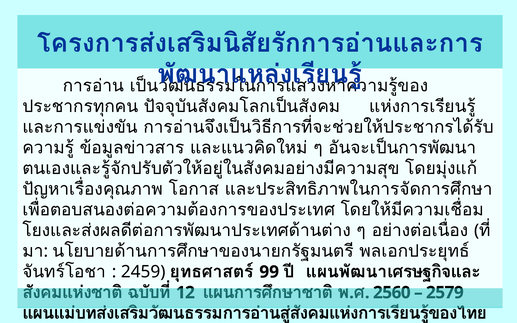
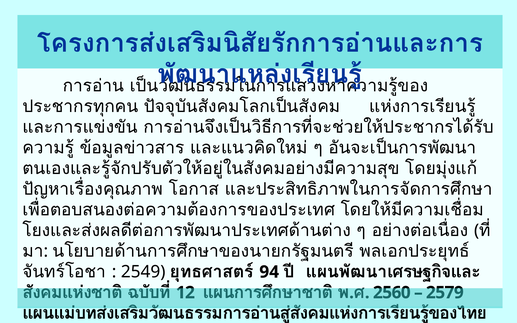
2459: 2459 -> 2549
99: 99 -> 94
